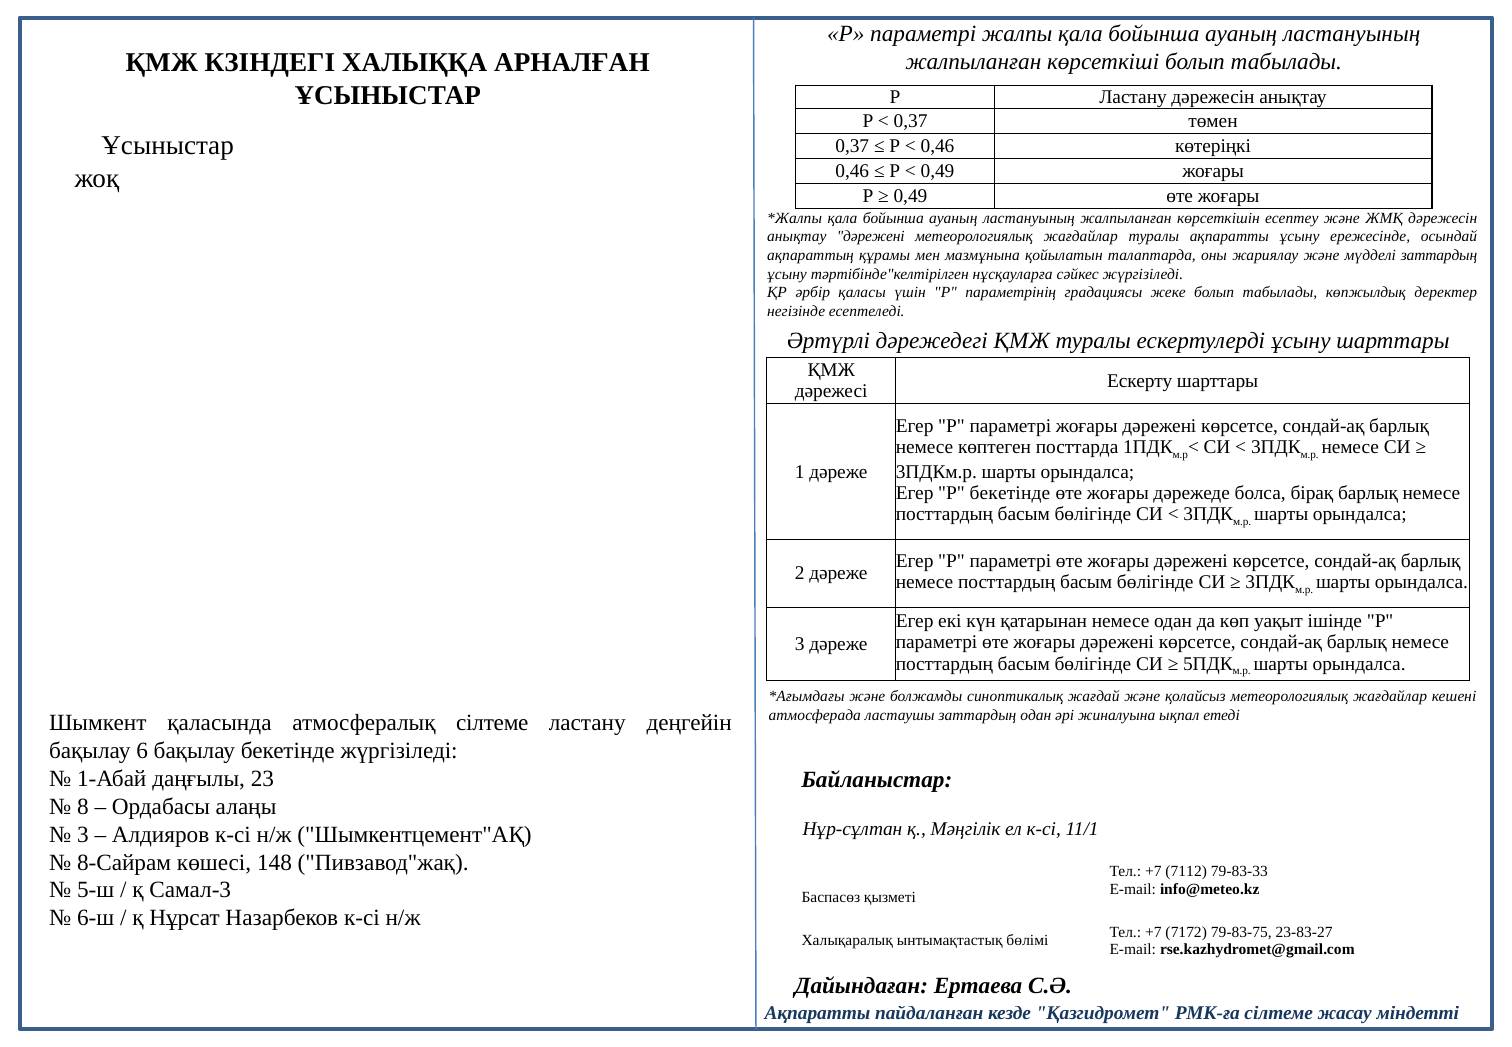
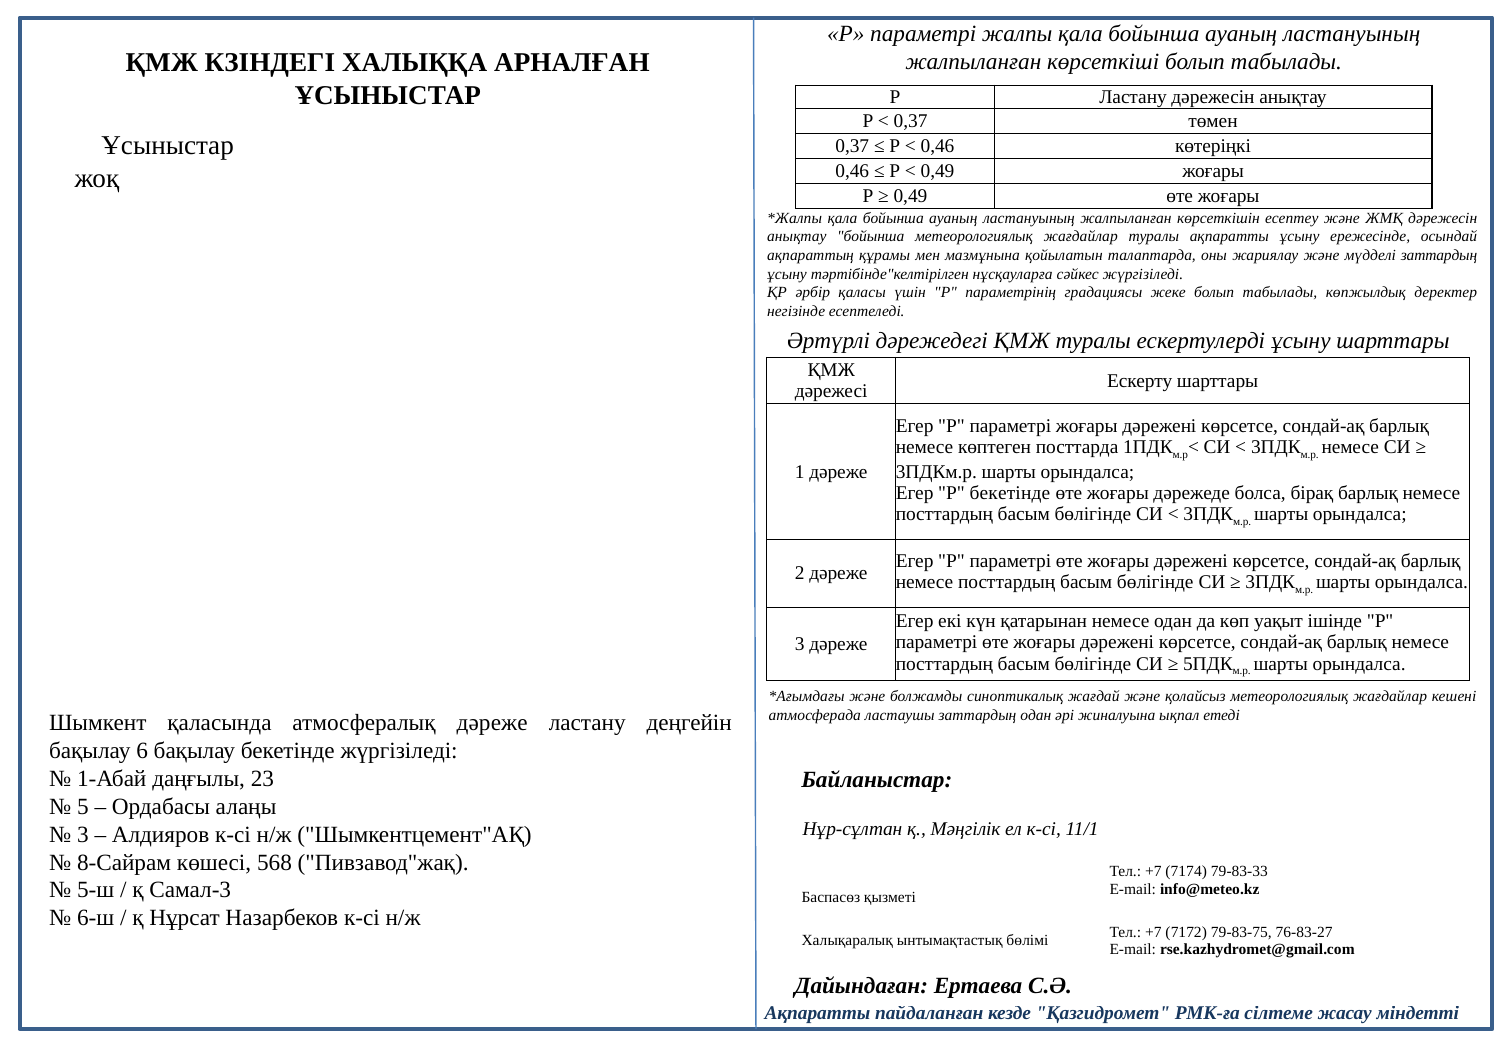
анықтау дәрежені: дәрежені -> бойынша
атмосфералық сілтеме: сілтеме -> дәреже
8: 8 -> 5
148: 148 -> 568
7112: 7112 -> 7174
23-83-27: 23-83-27 -> 76-83-27
